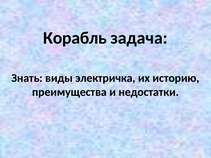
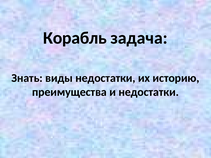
виды электричка: электричка -> недостатки
